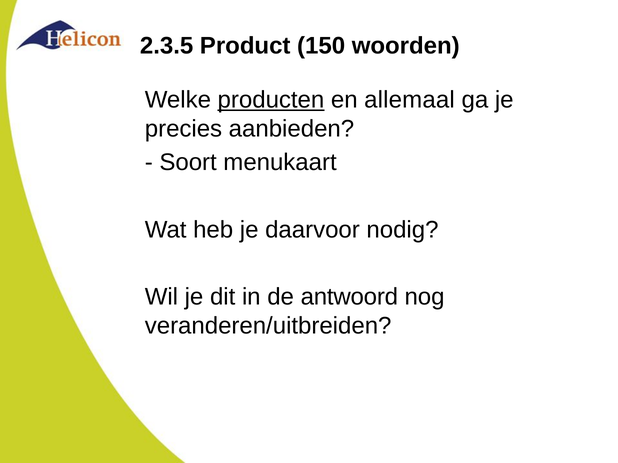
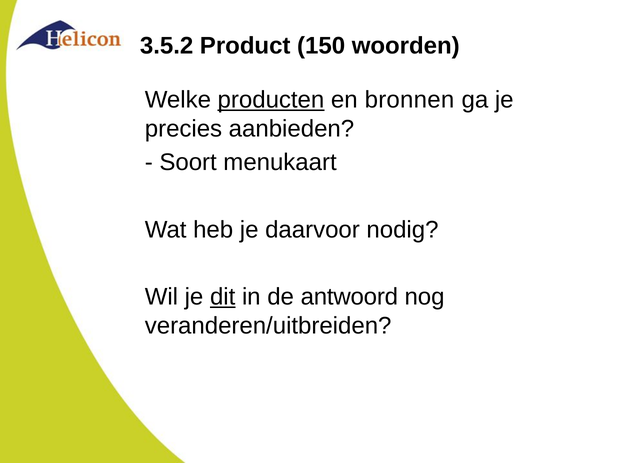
2.3.5: 2.3.5 -> 3.5.2
allemaal: allemaal -> bronnen
dit underline: none -> present
